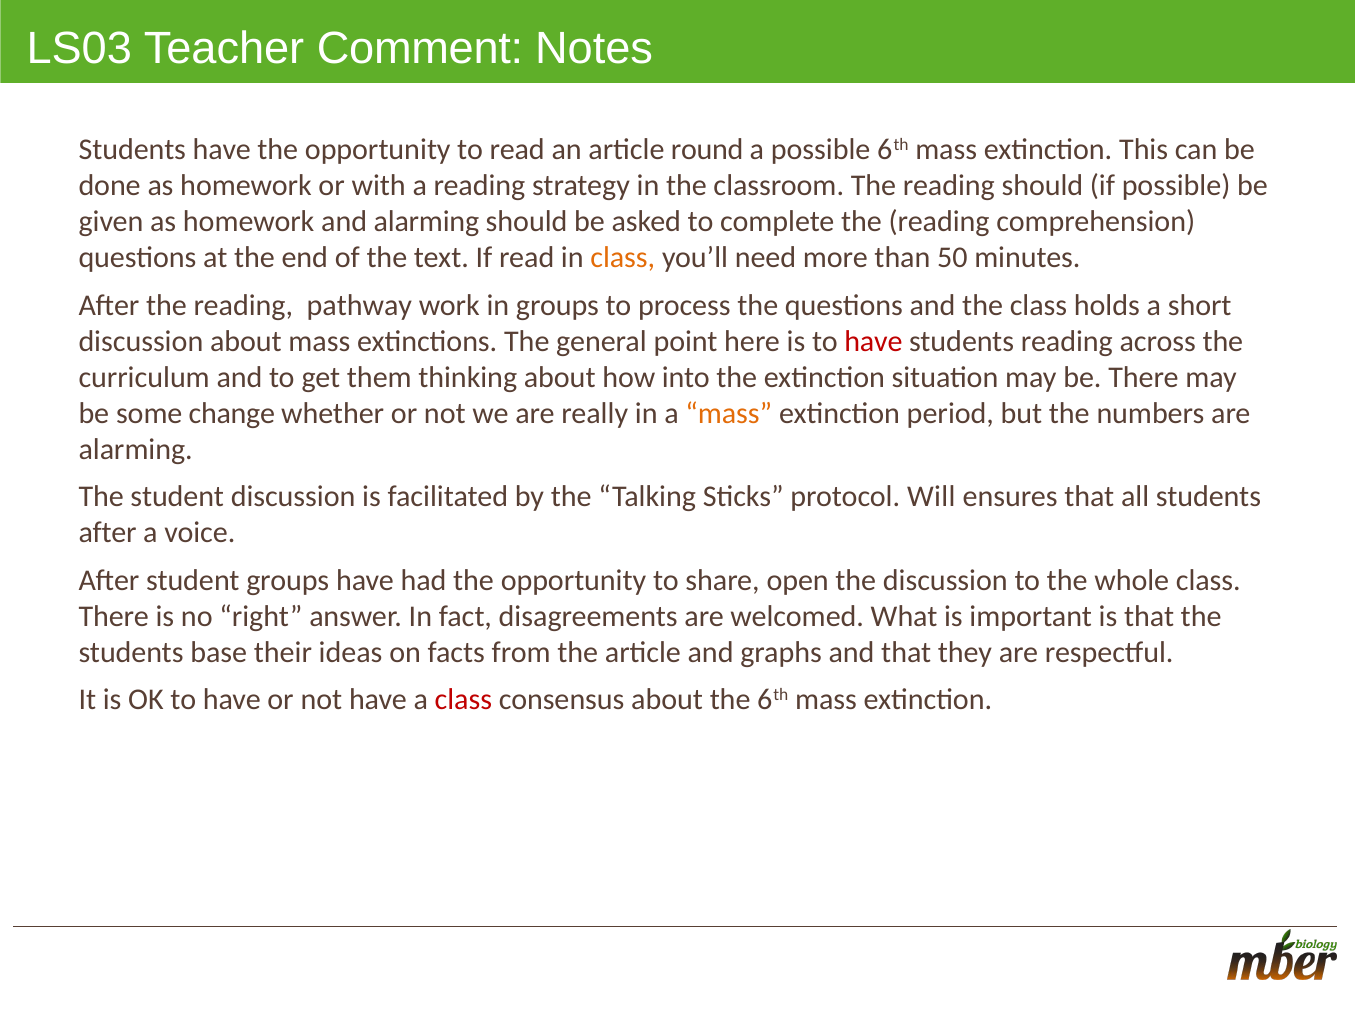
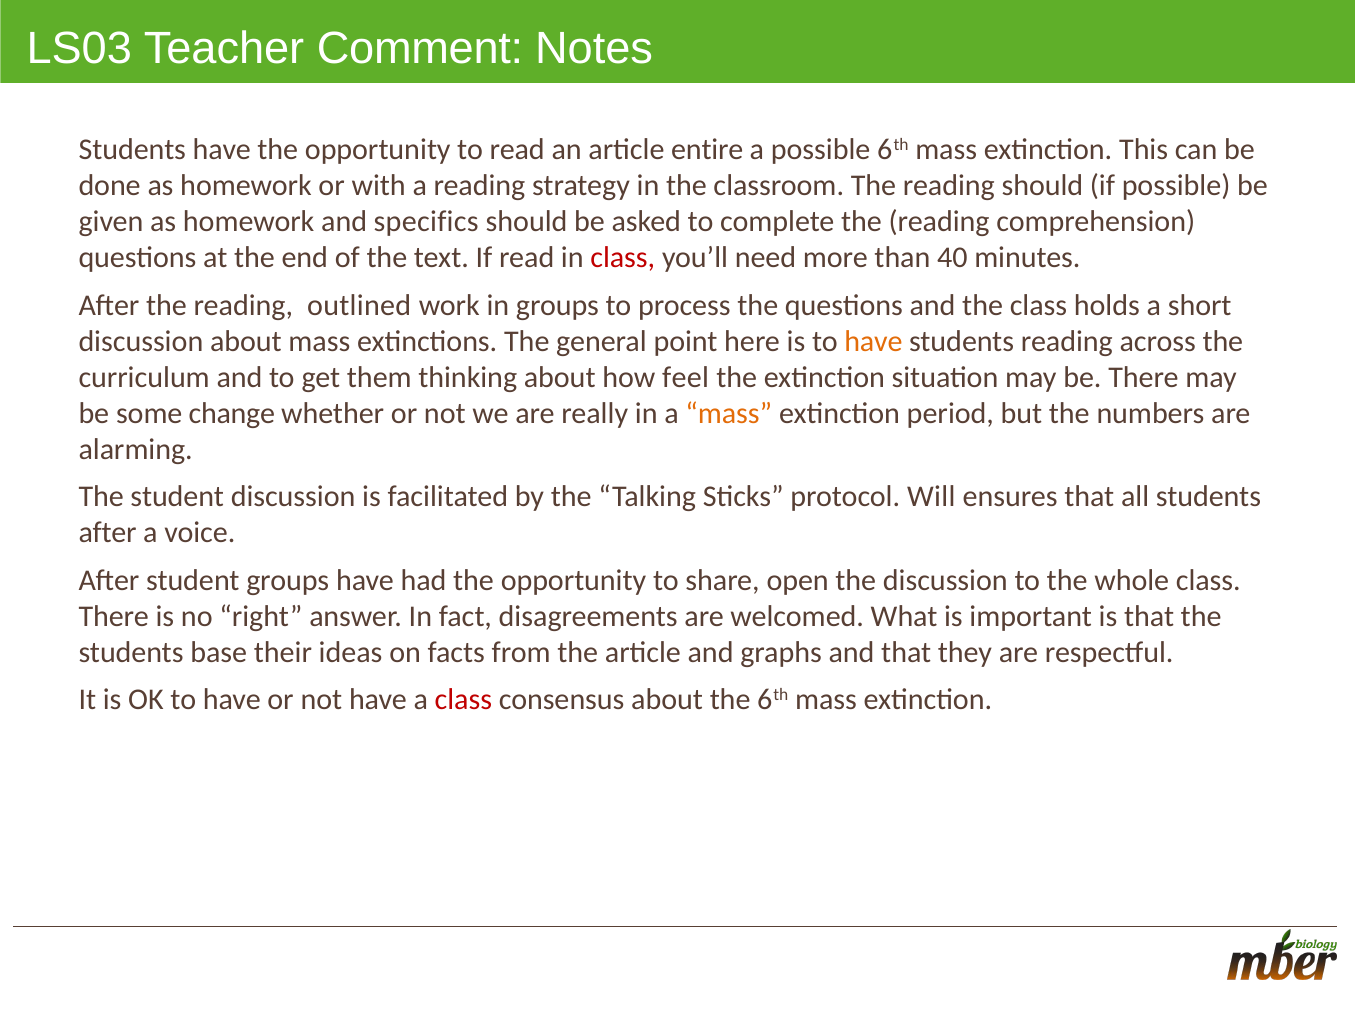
round: round -> entire
and alarming: alarming -> specifics
class at (623, 258) colour: orange -> red
50: 50 -> 40
pathway: pathway -> outlined
have at (873, 341) colour: red -> orange
into: into -> feel
